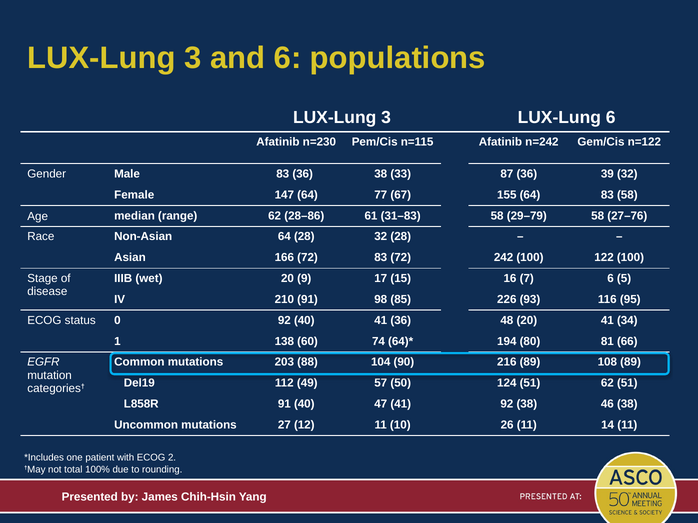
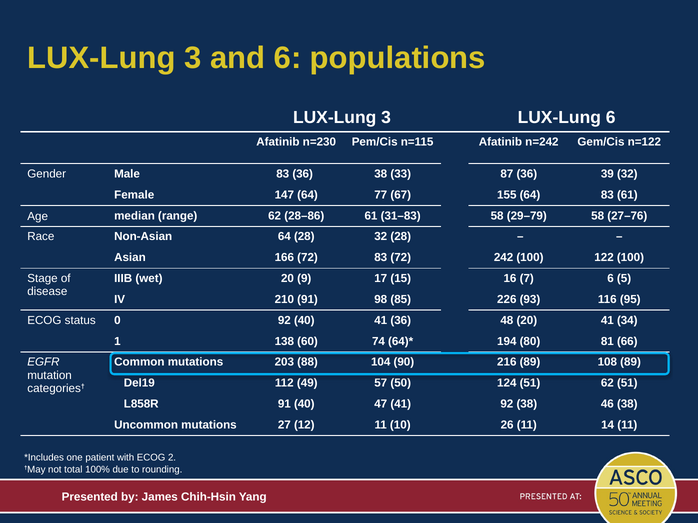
83 58: 58 -> 61
